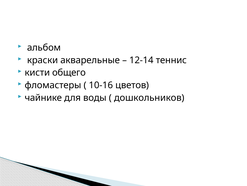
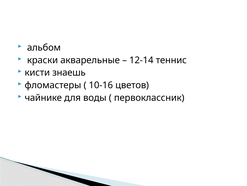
общего: общего -> знаешь
дошкольников: дошкольников -> первоклассник
